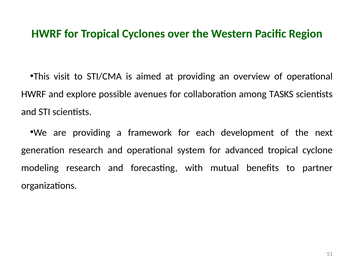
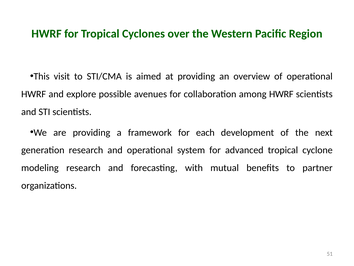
among TASKS: TASKS -> HWRF
